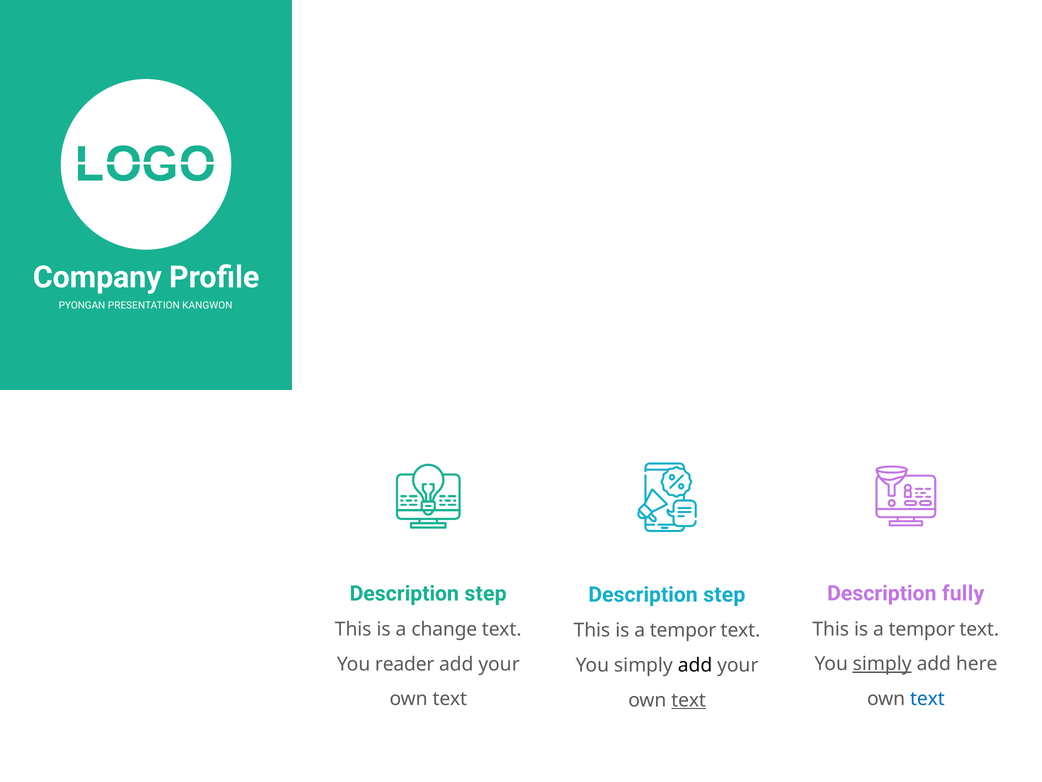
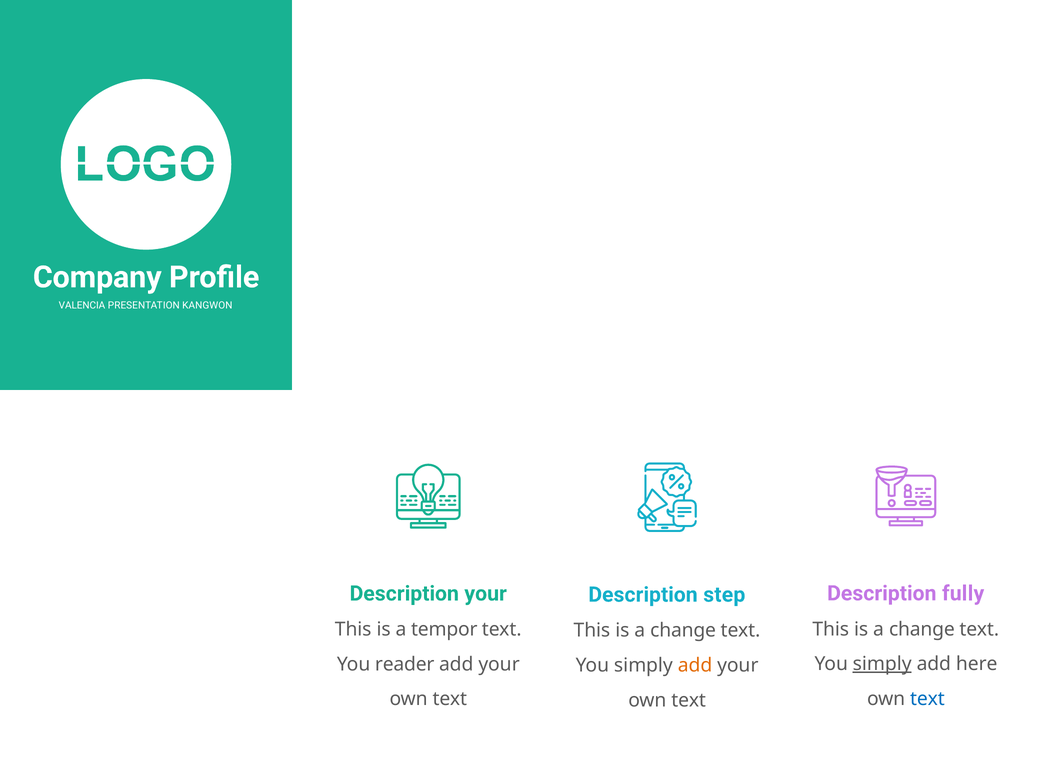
PYONGAN: PYONGAN -> VALENCIA
step at (486, 593): step -> your
tempor at (922, 629): tempor -> change
change: change -> tempor
tempor at (683, 630): tempor -> change
add at (695, 665) colour: black -> orange
text at (689, 700) underline: present -> none
